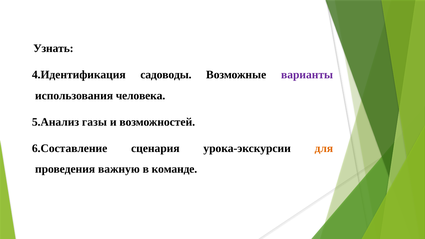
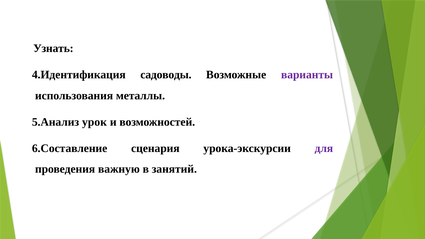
человека: человека -> металлы
газы: газы -> урок
для colour: orange -> purple
команде: команде -> занятий
